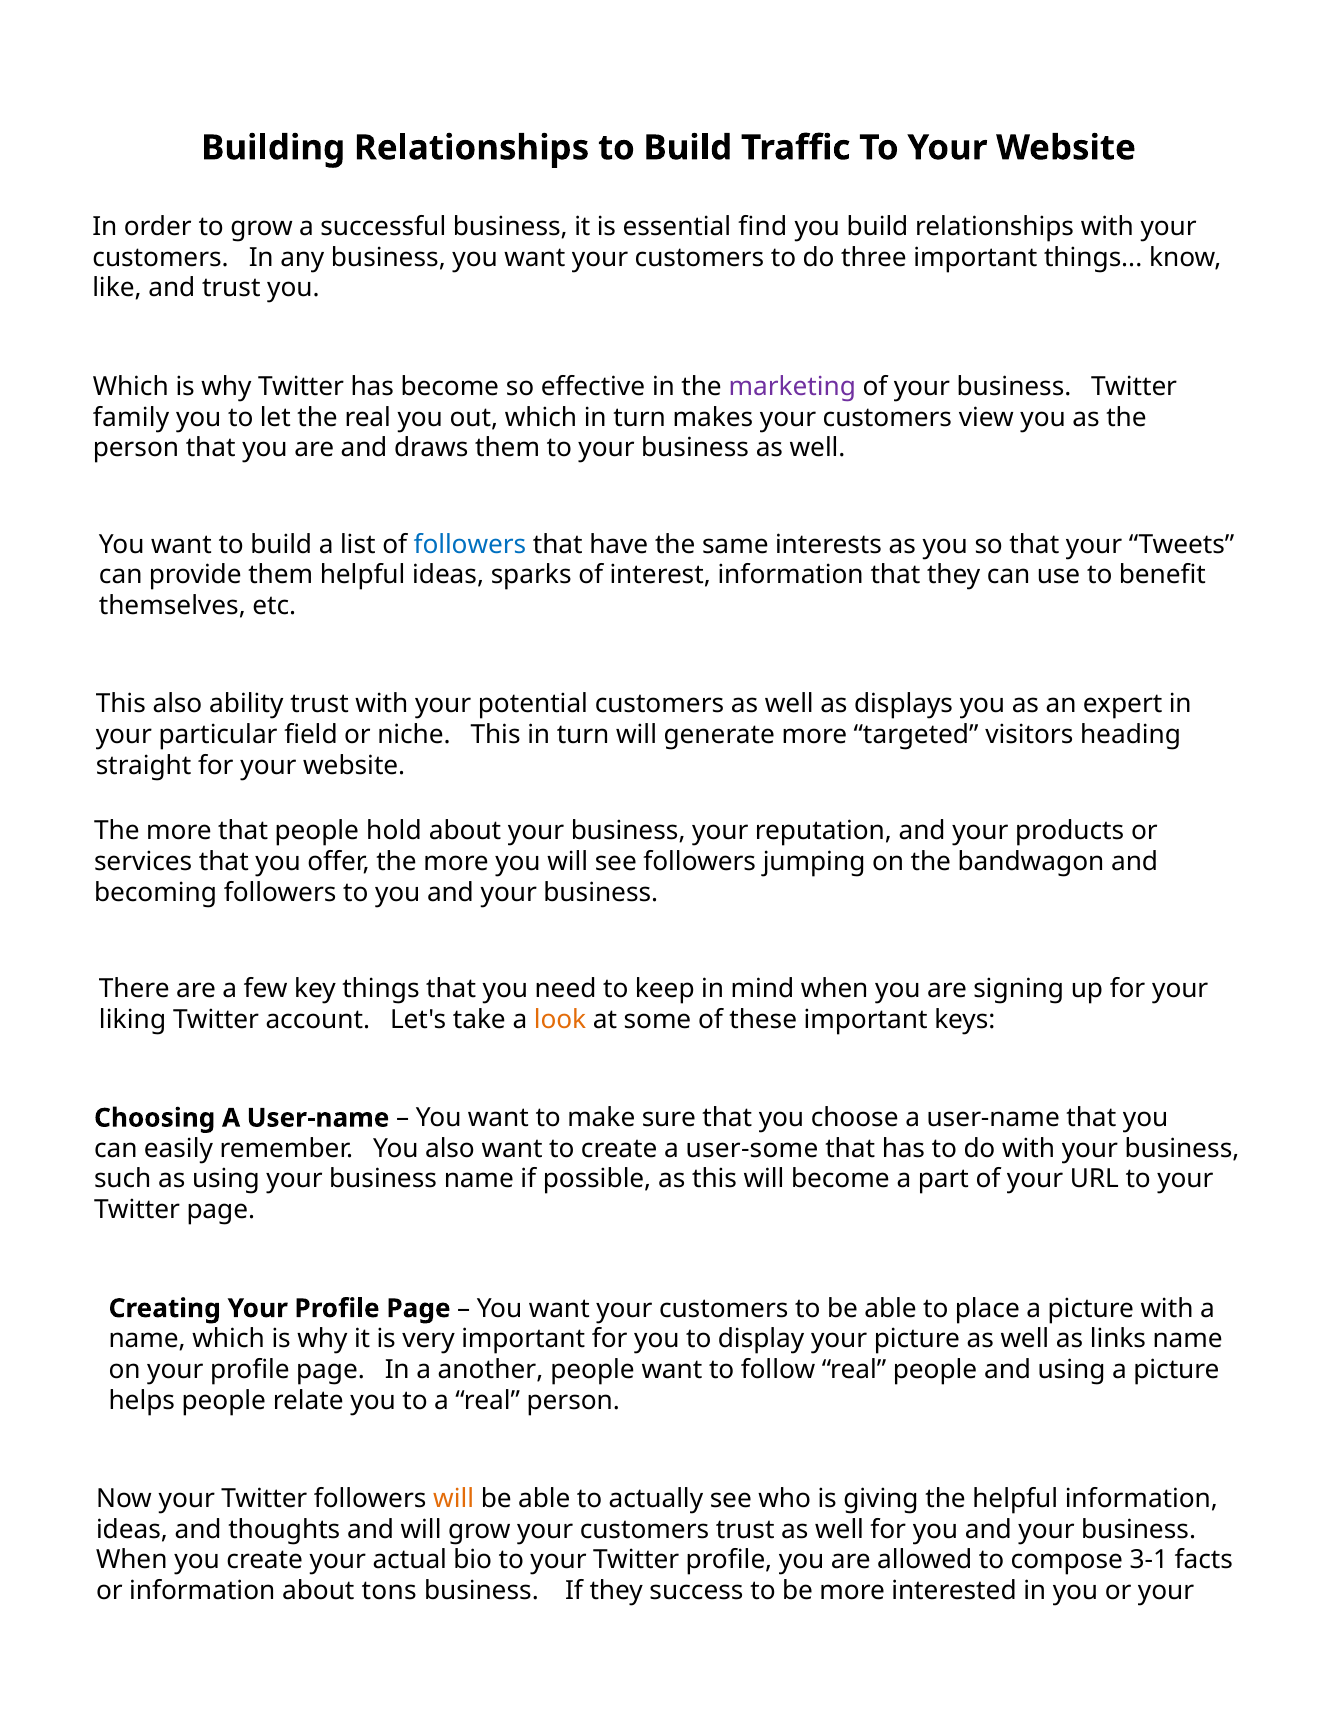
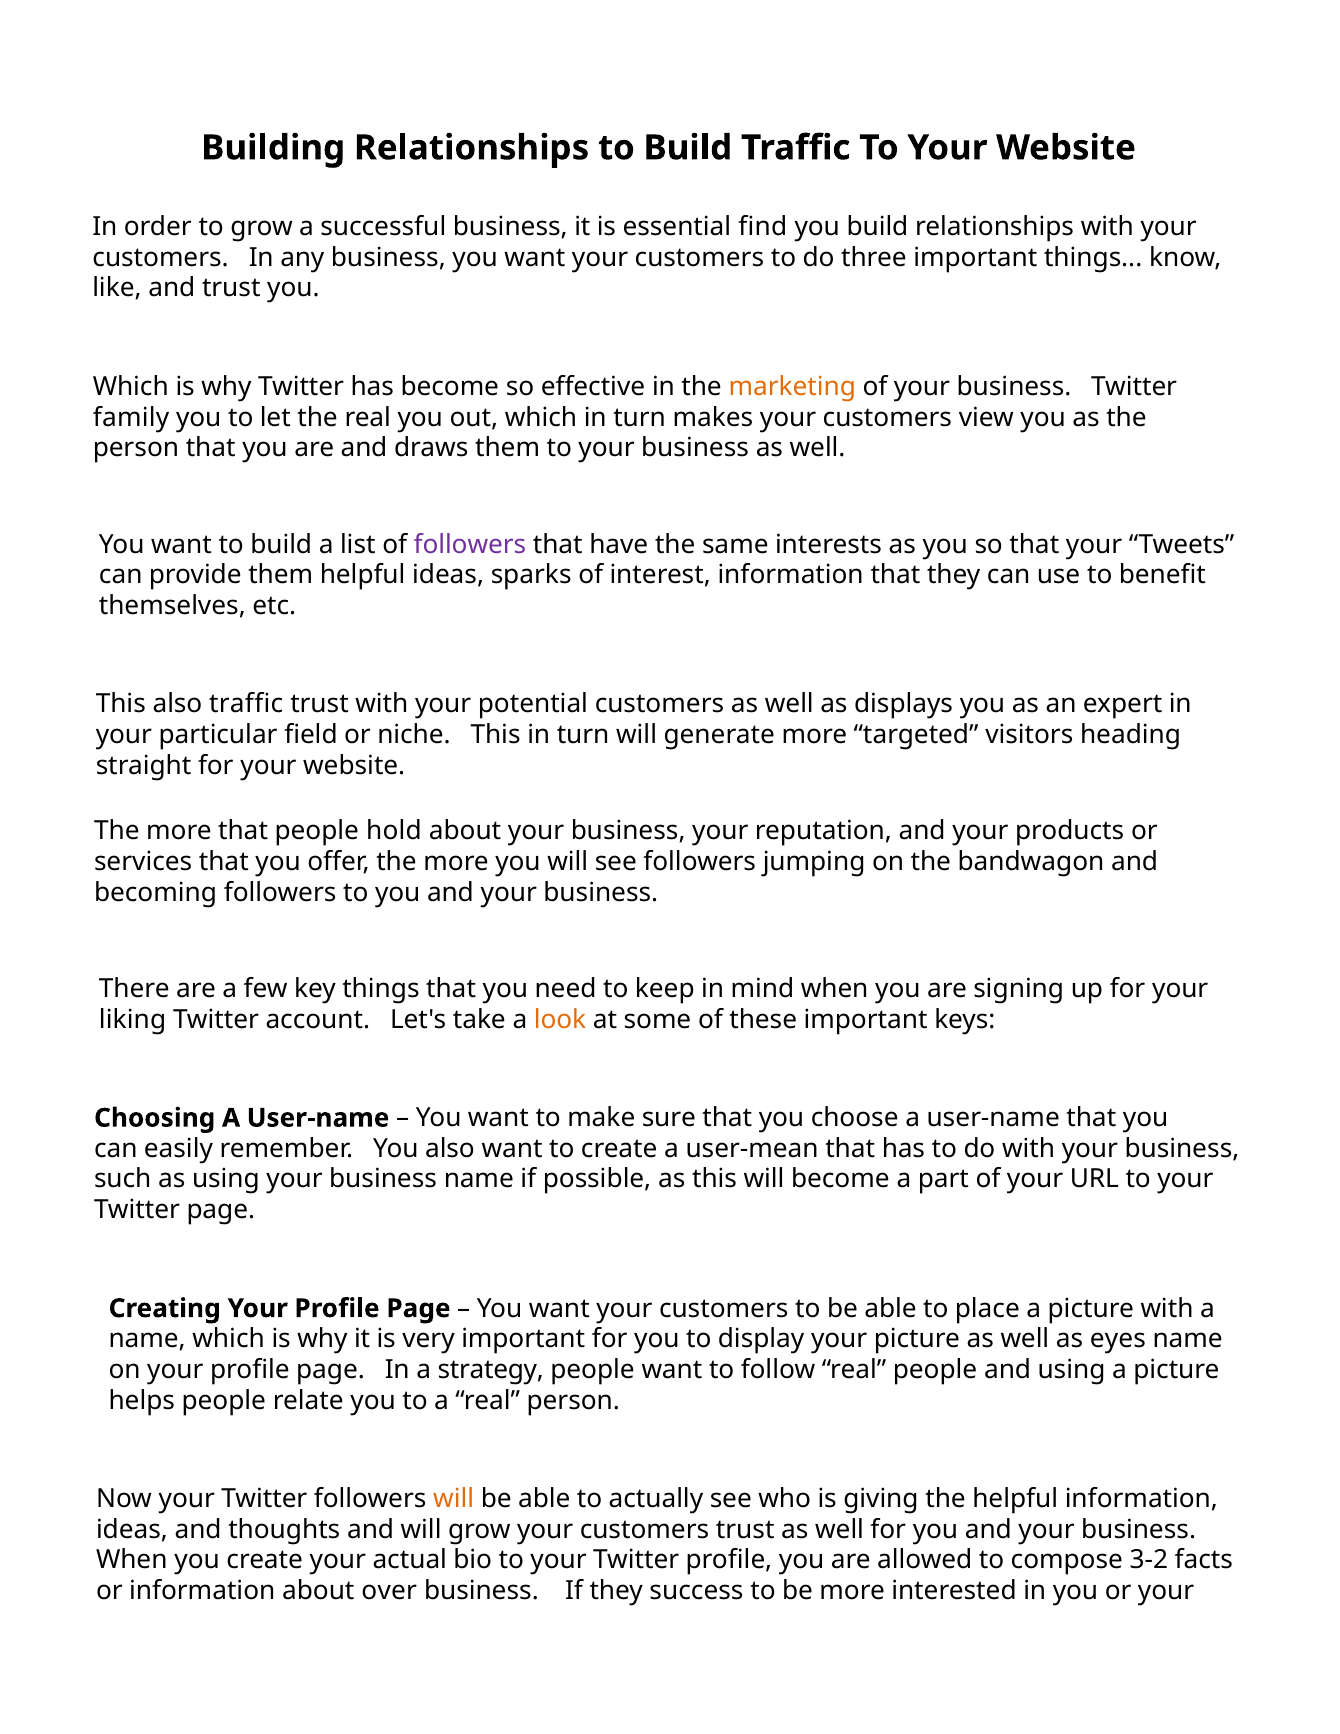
marketing colour: purple -> orange
followers at (470, 544) colour: blue -> purple
also ability: ability -> traffic
user-some: user-some -> user-mean
links: links -> eyes
another: another -> strategy
3-1: 3-1 -> 3-2
tons: tons -> over
